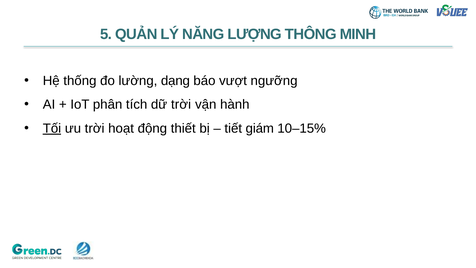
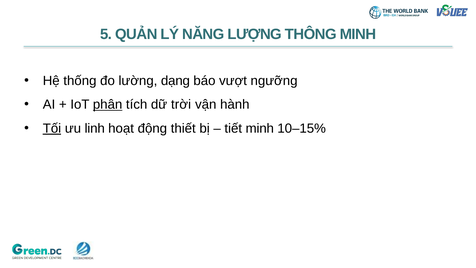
phân underline: none -> present
ưu trời: trời -> linh
tiết giám: giám -> minh
